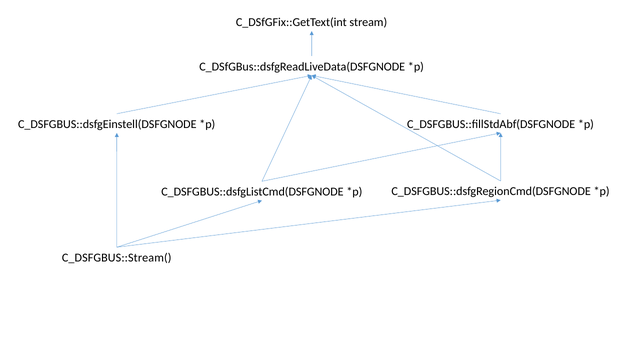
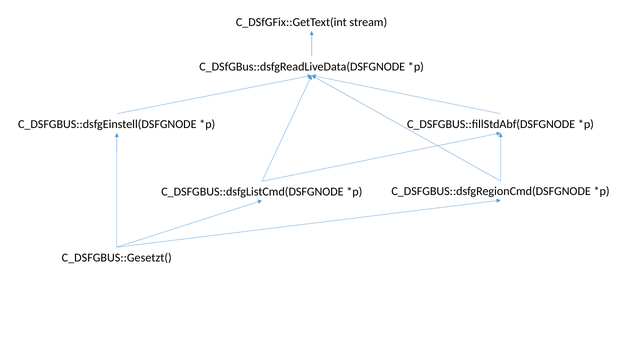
C_DSFGBUS::Stream(: C_DSFGBUS::Stream( -> C_DSFGBUS::Gesetzt(
